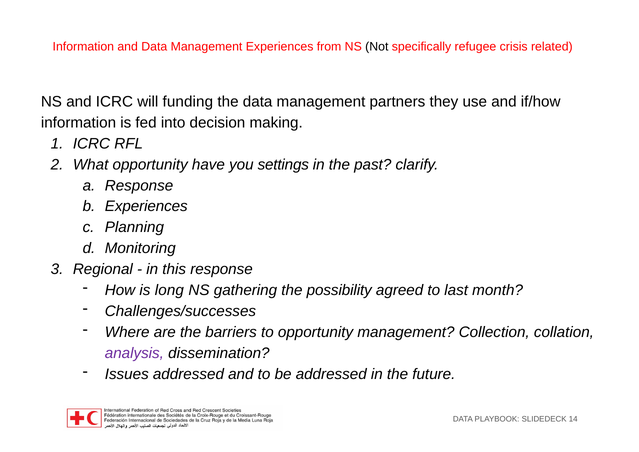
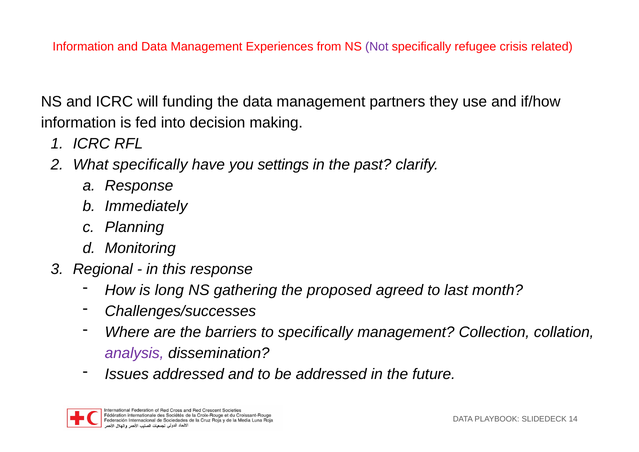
Not colour: black -> purple
What opportunity: opportunity -> specifically
Experiences at (146, 207): Experiences -> Immediately
possibility: possibility -> proposed
to opportunity: opportunity -> specifically
